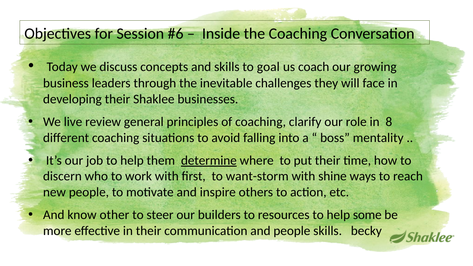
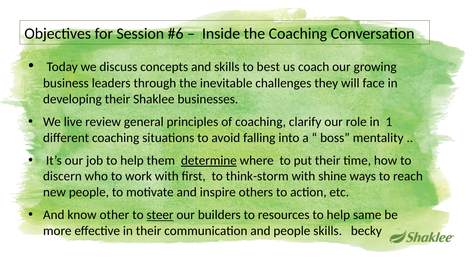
goal: goal -> best
8: 8 -> 1
want-storm: want-storm -> think-storm
steer underline: none -> present
some: some -> same
